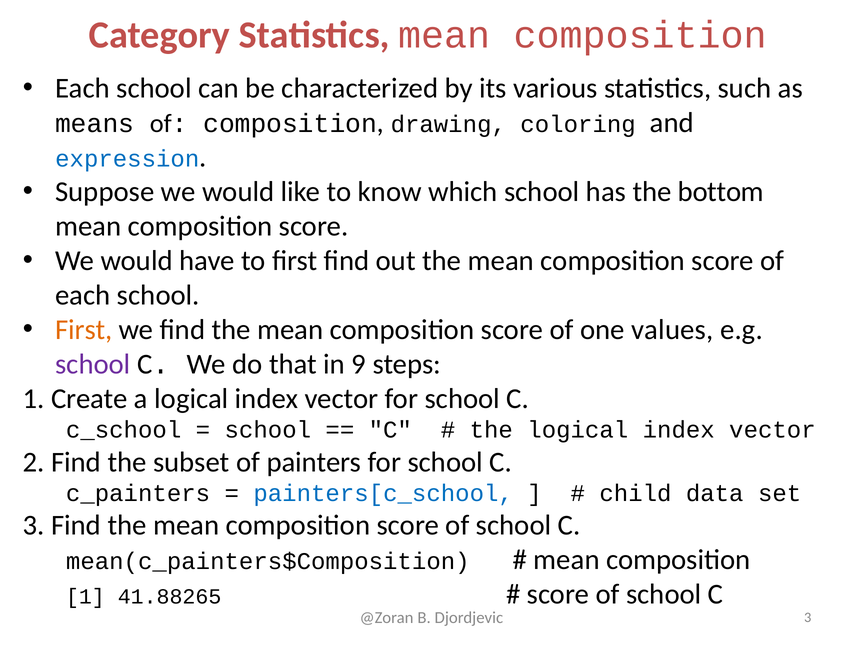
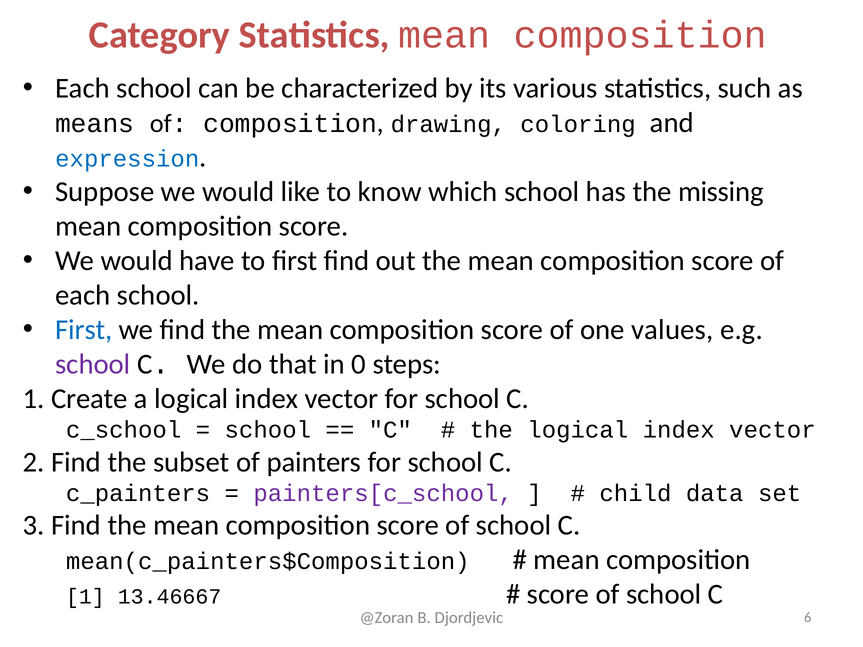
bottom: bottom -> missing
First at (84, 330) colour: orange -> blue
9: 9 -> 0
painters[c_school colour: blue -> purple
41.88265: 41.88265 -> 13.46667
Djordjevic 3: 3 -> 6
